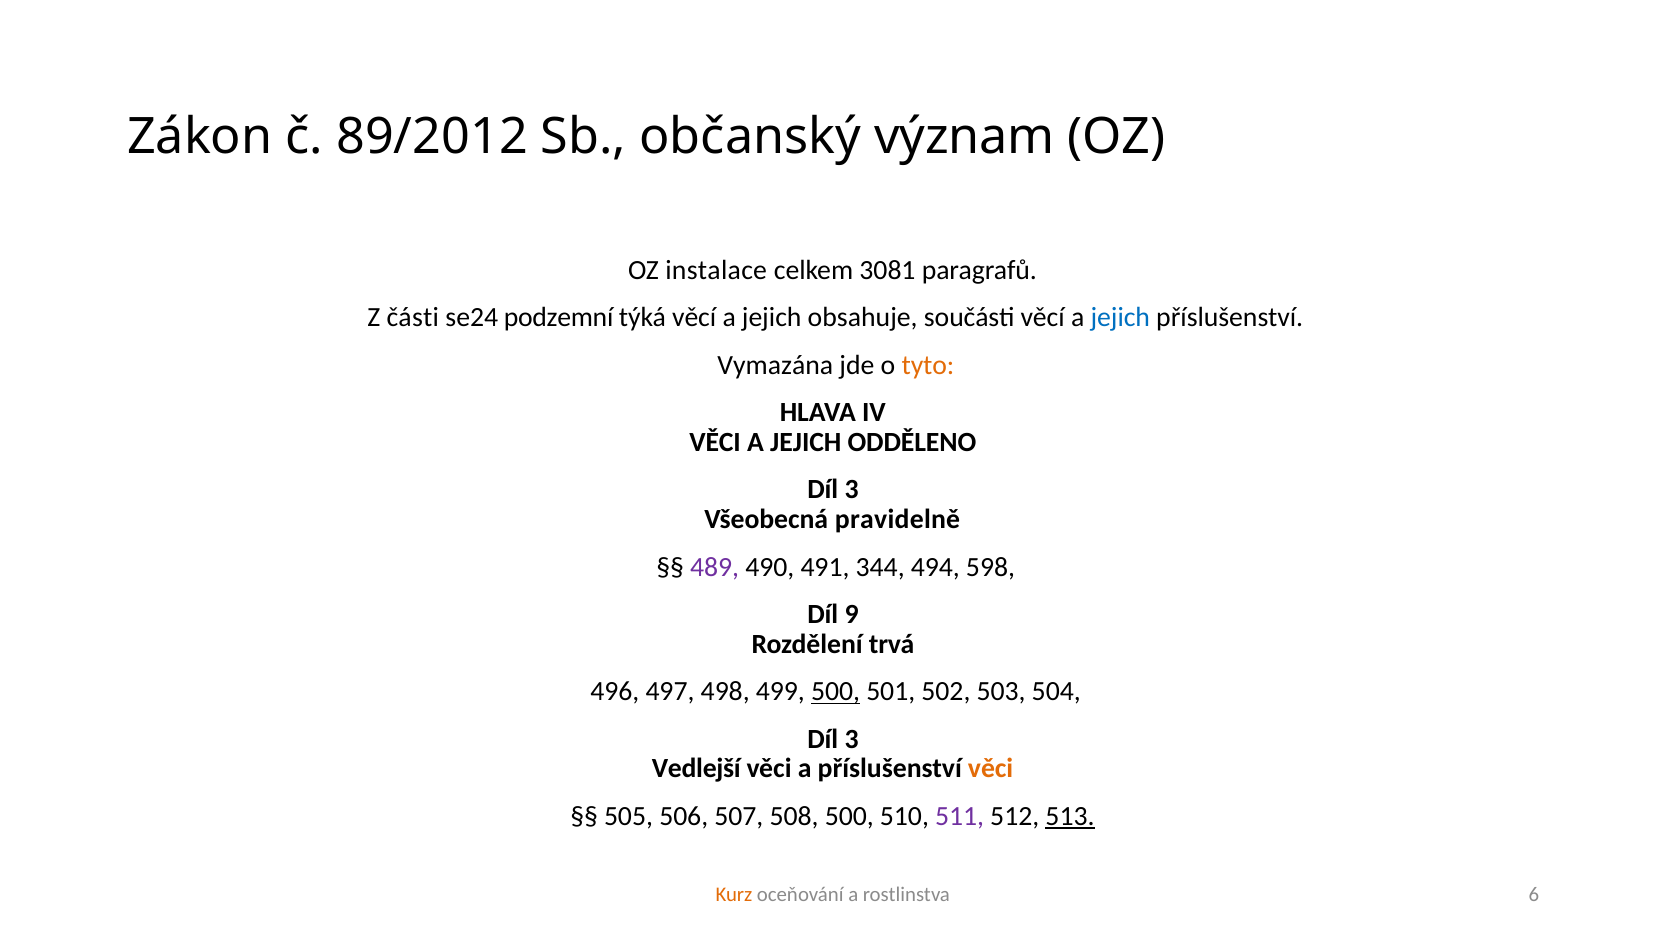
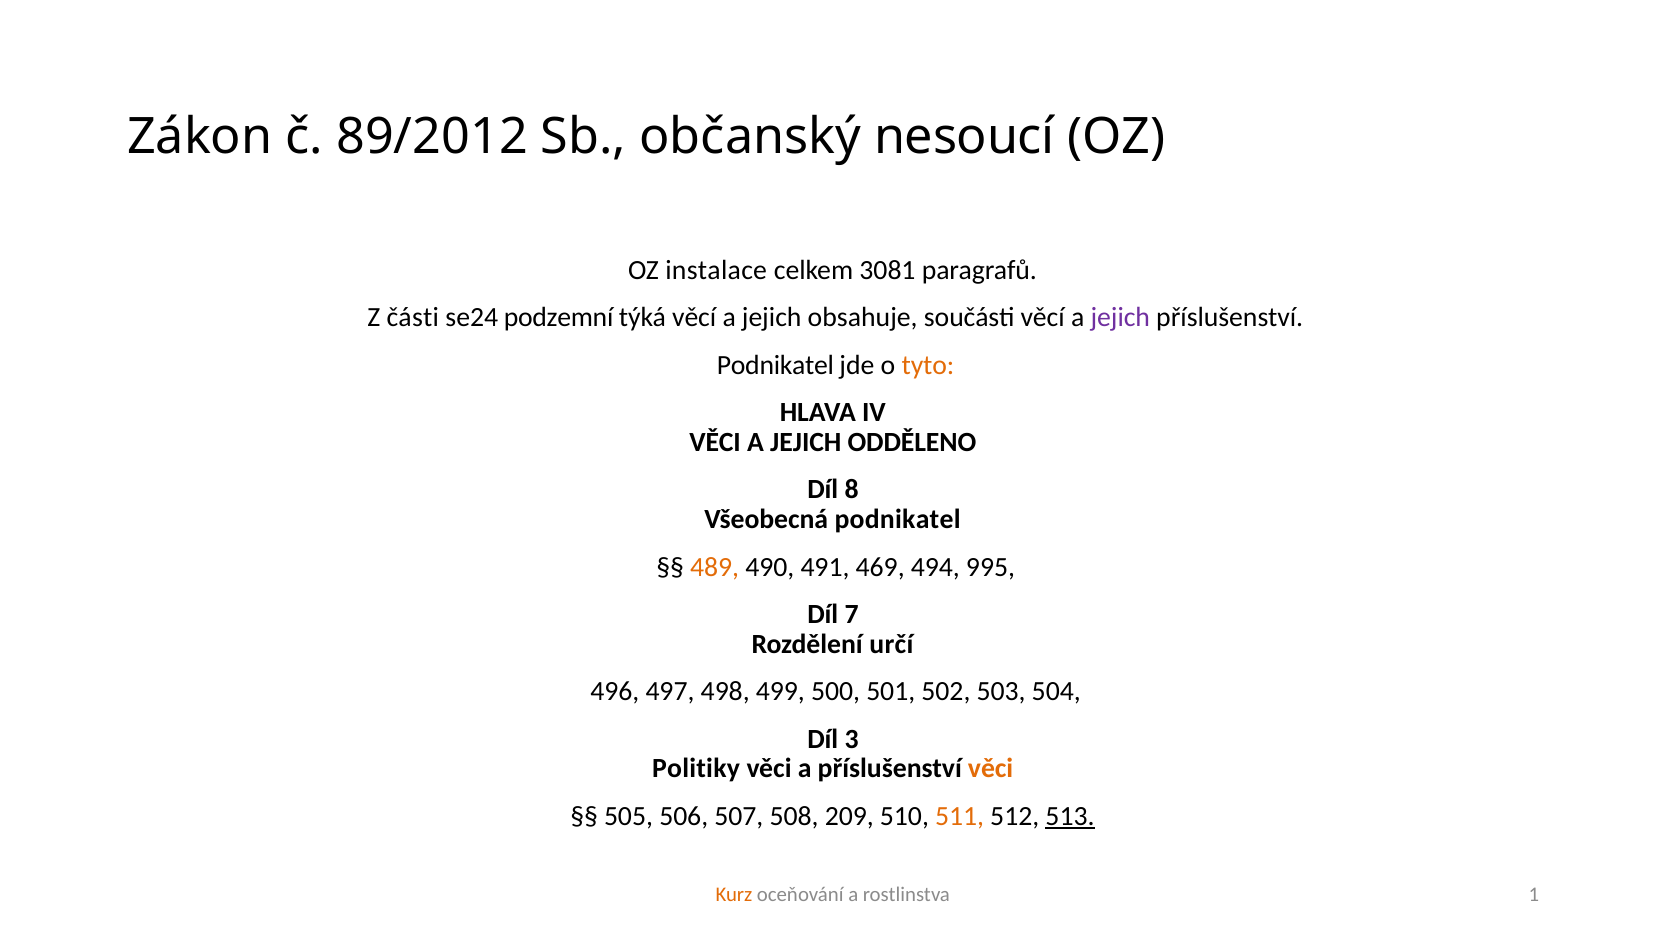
význam: význam -> nesoucí
jejich at (1120, 318) colour: blue -> purple
Vymazána at (775, 365): Vymazána -> Podnikatel
3 at (852, 490): 3 -> 8
Všeobecná pravidelně: pravidelně -> podnikatel
489 colour: purple -> orange
344: 344 -> 469
598: 598 -> 995
9: 9 -> 7
trvá: trvá -> určí
500 at (836, 692) underline: present -> none
Vedlejší: Vedlejší -> Politiky
508 500: 500 -> 209
511 colour: purple -> orange
6: 6 -> 1
